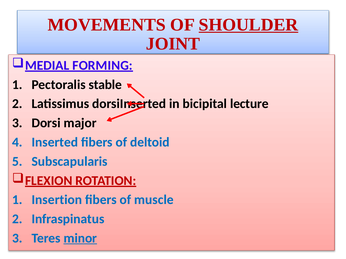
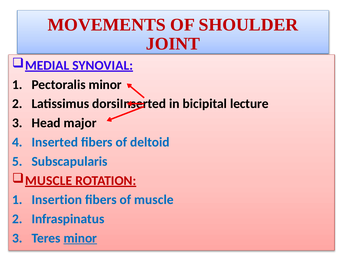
SHOULDER underline: present -> none
FORMING: FORMING -> SYNOVIAL
Pectoralis stable: stable -> minor
Dorsi: Dorsi -> Head
FLEXION at (49, 181): FLEXION -> MUSCLE
